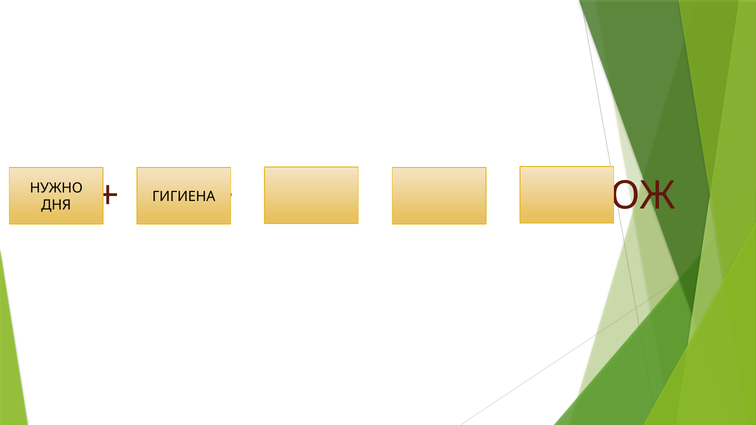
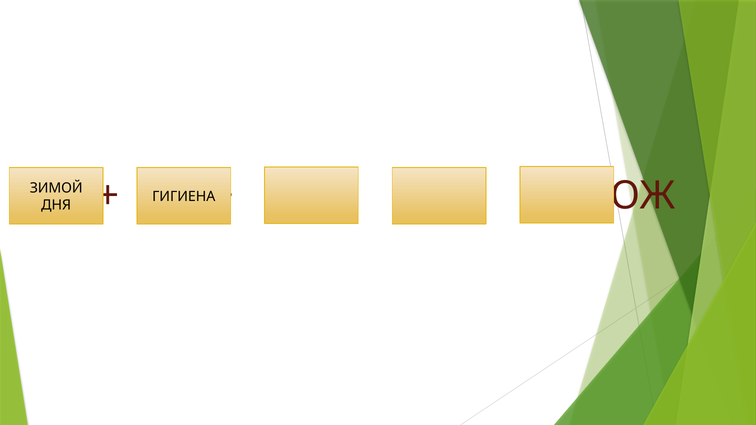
НУЖНО: НУЖНО -> ЗИМОЙ
